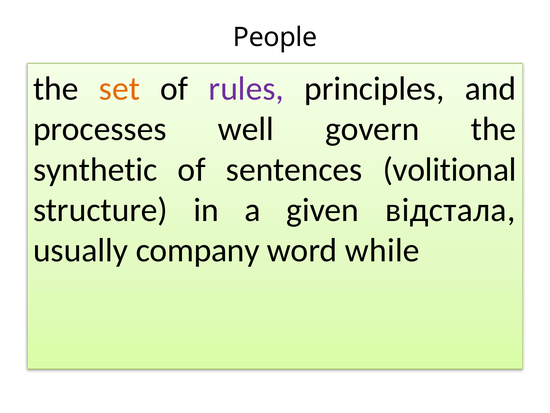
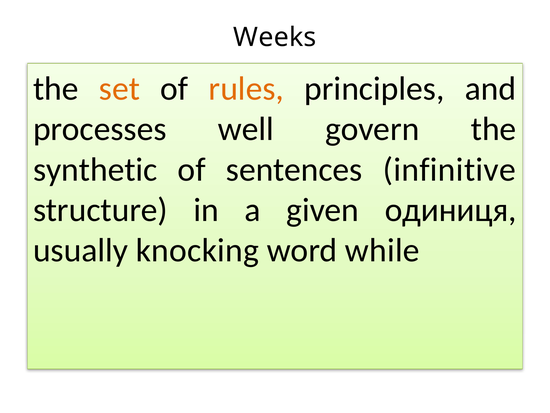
People: People -> Weeks
rules colour: purple -> orange
volitional: volitional -> infinitive
відстала: відстала -> одиниця
company: company -> knocking
